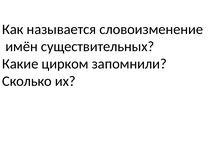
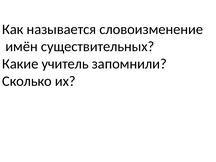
цирком: цирком -> учитель
